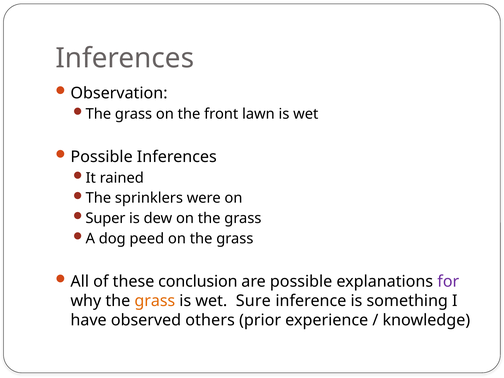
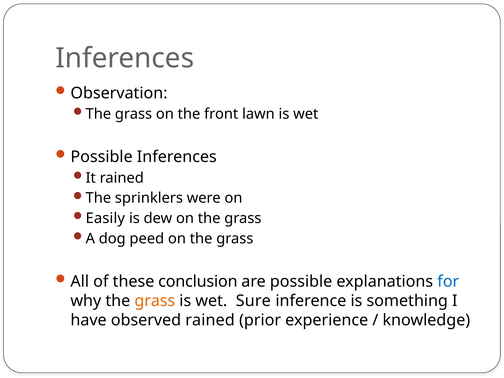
Super: Super -> Easily
for colour: purple -> blue
observed others: others -> rained
